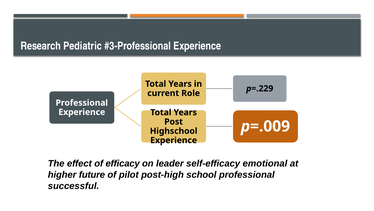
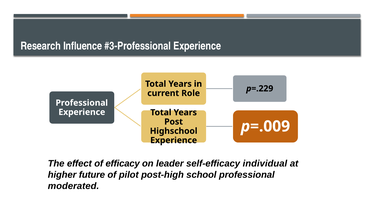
Pediatric: Pediatric -> Influence
emotional: emotional -> individual
successful: successful -> moderated
